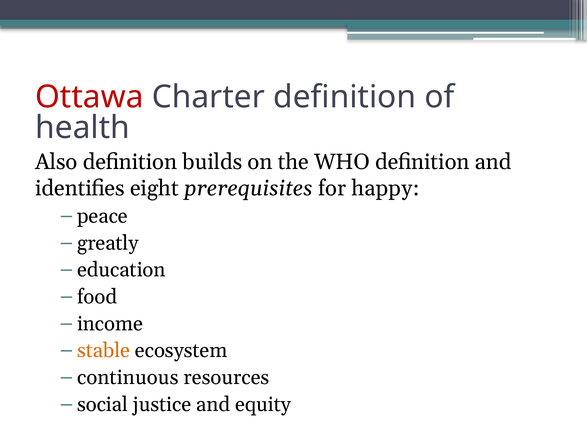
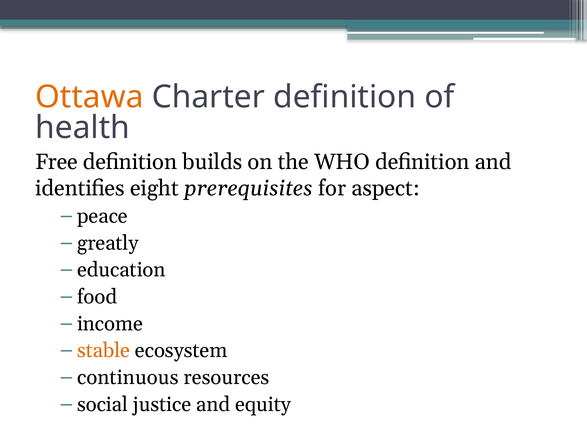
Ottawa colour: red -> orange
Also: Also -> Free
happy: happy -> aspect
